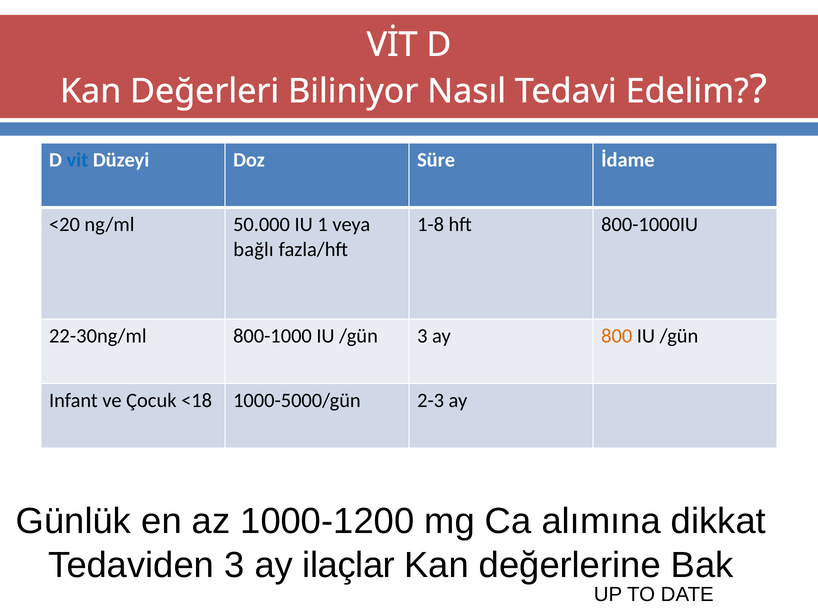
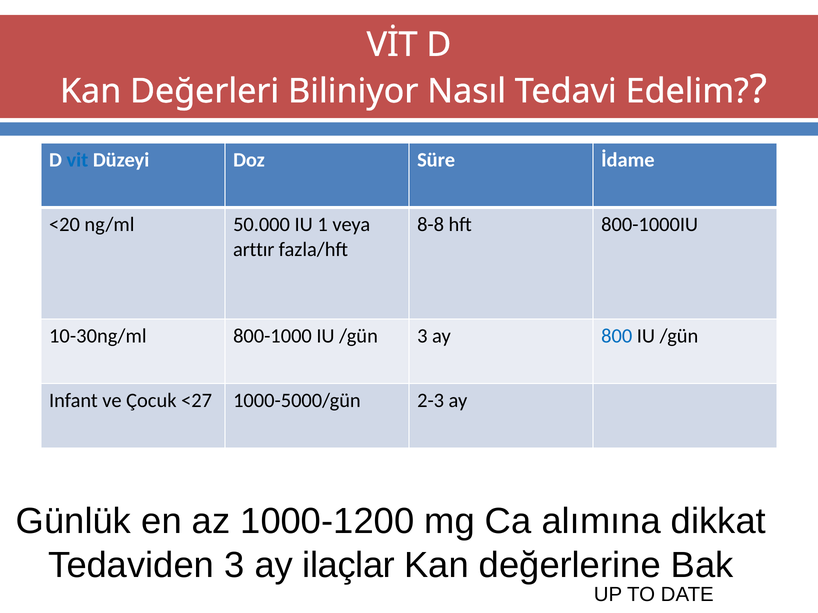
1-8: 1-8 -> 8-8
bağlı: bağlı -> arttır
22-30ng/ml: 22-30ng/ml -> 10-30ng/ml
800 colour: orange -> blue
<18: <18 -> <27
